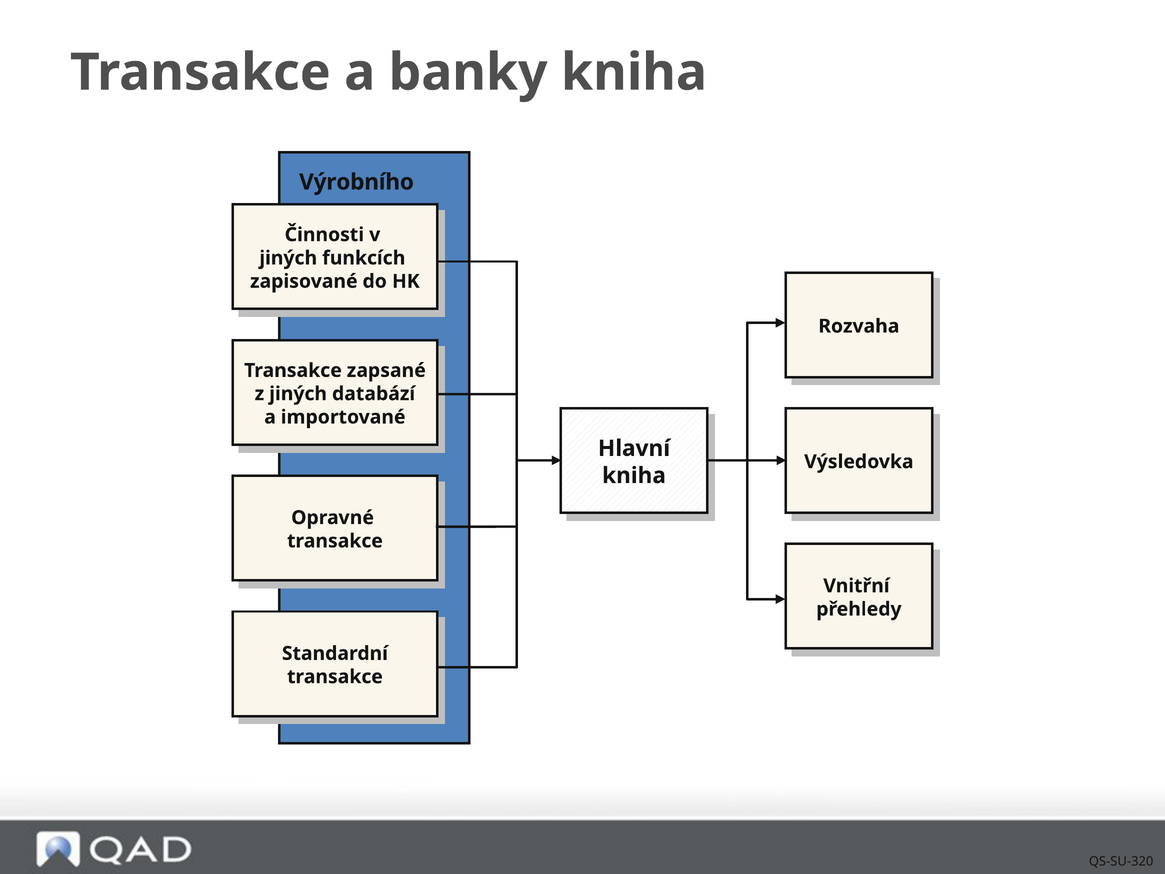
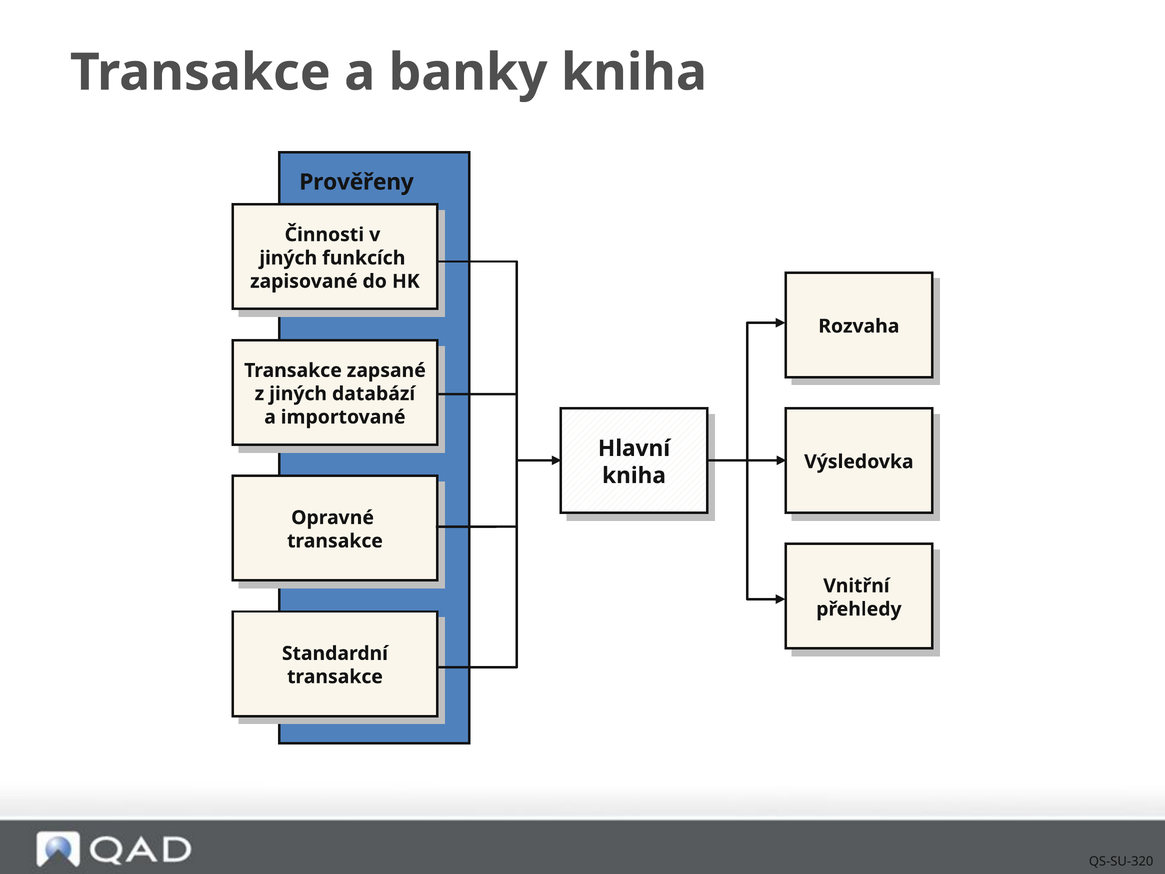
Výrobního: Výrobního -> Prověřeny
